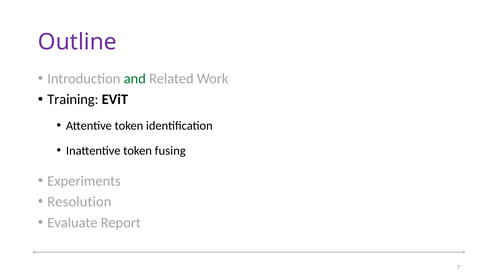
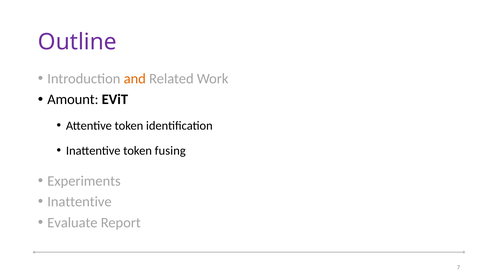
and colour: green -> orange
Training: Training -> Amount
Resolution at (79, 202): Resolution -> Inattentive
